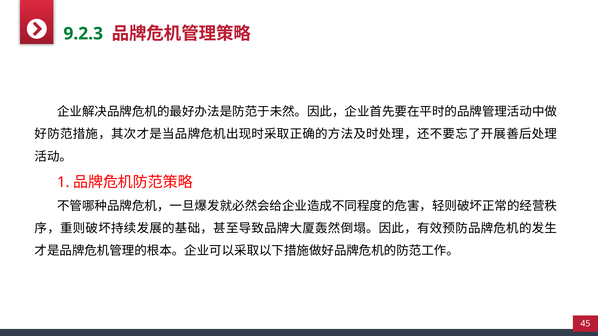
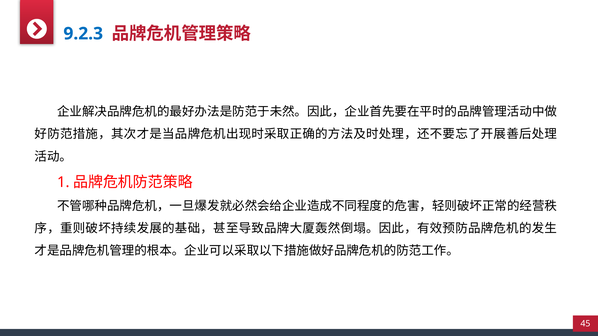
9.2.3 colour: green -> blue
